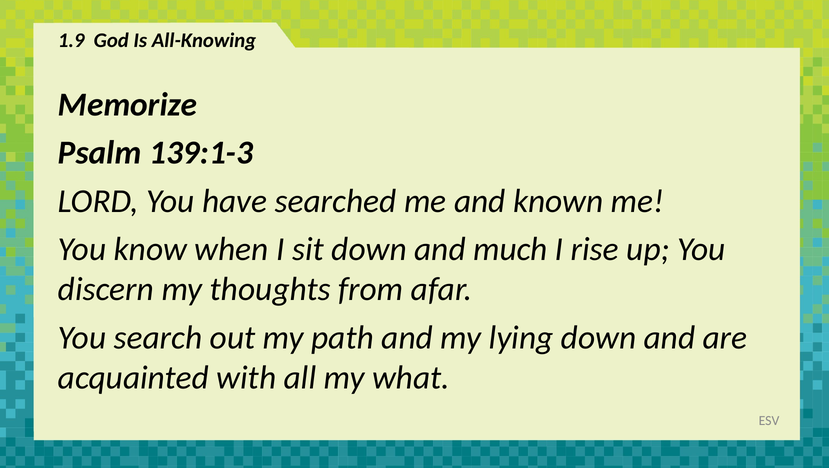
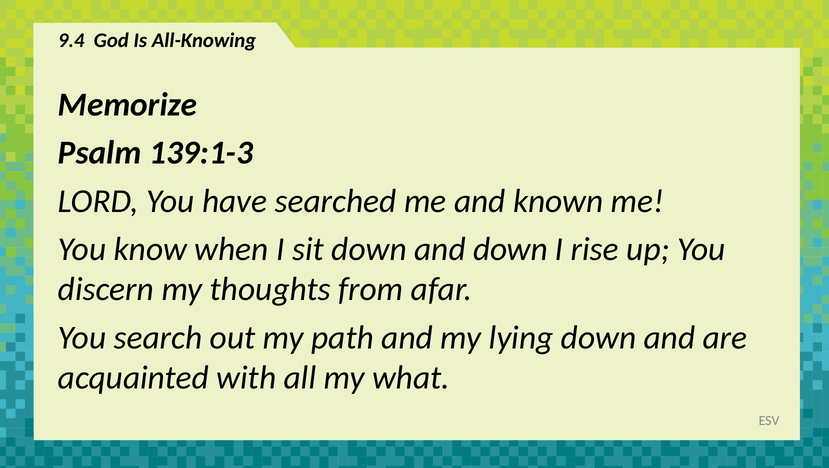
1.9: 1.9 -> 9.4
and much: much -> down
